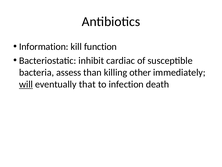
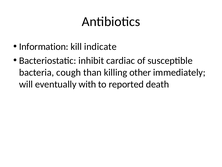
function: function -> indicate
assess: assess -> cough
will underline: present -> none
that: that -> with
infection: infection -> reported
